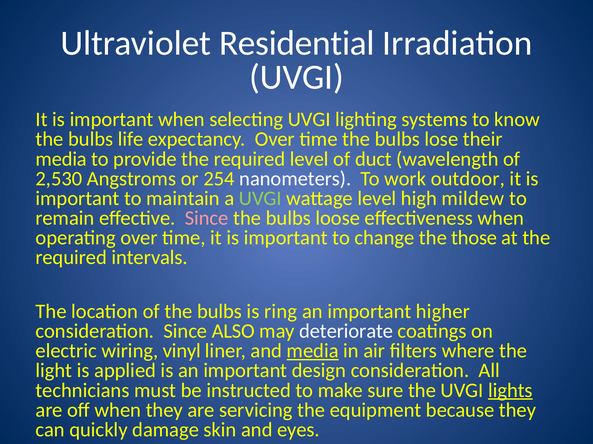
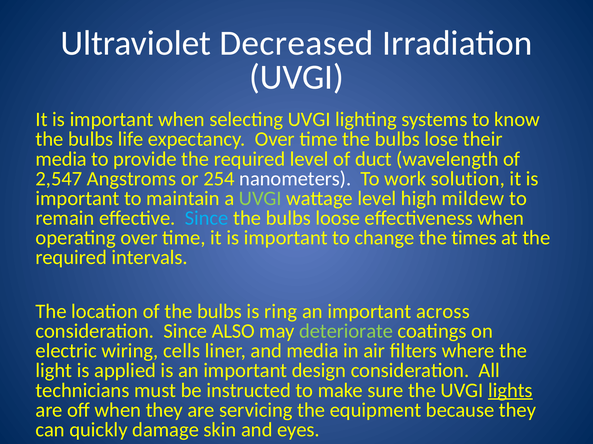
Residential: Residential -> Decreased
2,530: 2,530 -> 2,547
outdoor: outdoor -> solution
Since at (207, 218) colour: pink -> light blue
those: those -> times
higher: higher -> across
deteriorate colour: white -> light green
vinyl: vinyl -> cells
media at (313, 351) underline: present -> none
